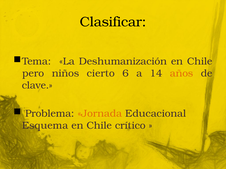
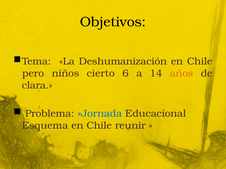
Clasificar: Clasificar -> Objetivos
clave: clave -> clara
Jornada colour: orange -> blue
crítico: crítico -> reunir
